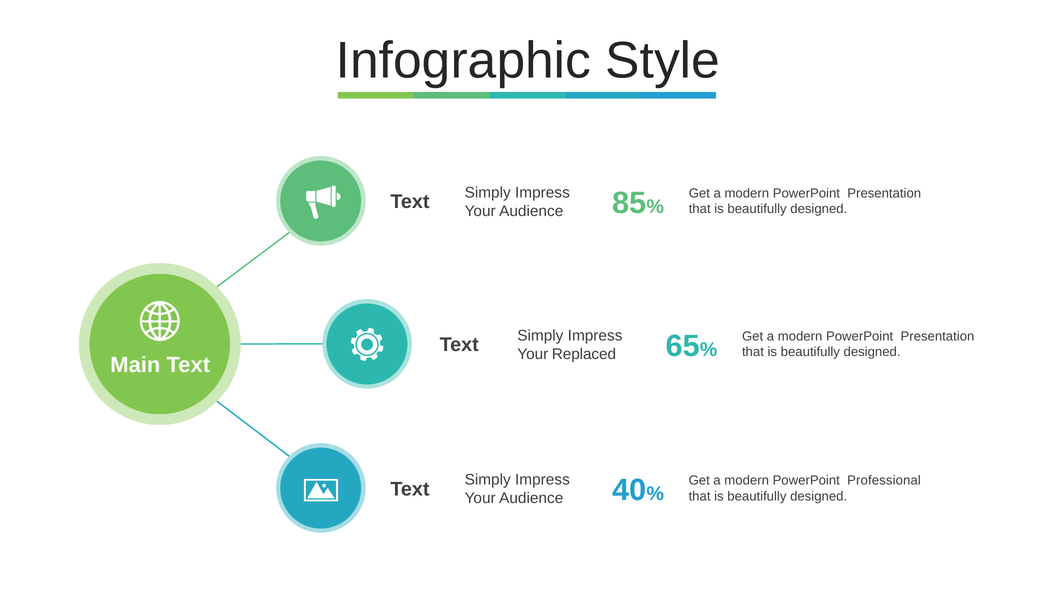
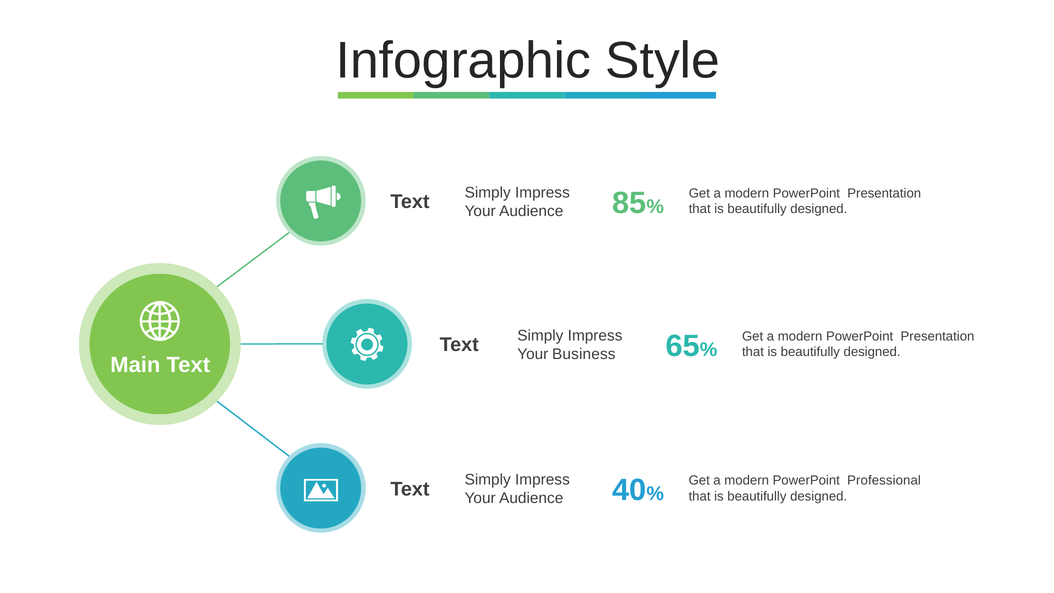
Replaced: Replaced -> Business
